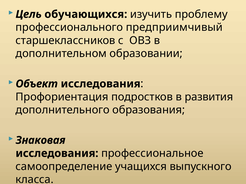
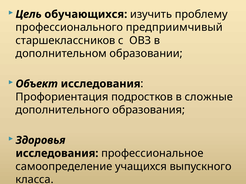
развития: развития -> сложные
Знаковая: Знаковая -> Здоровья
